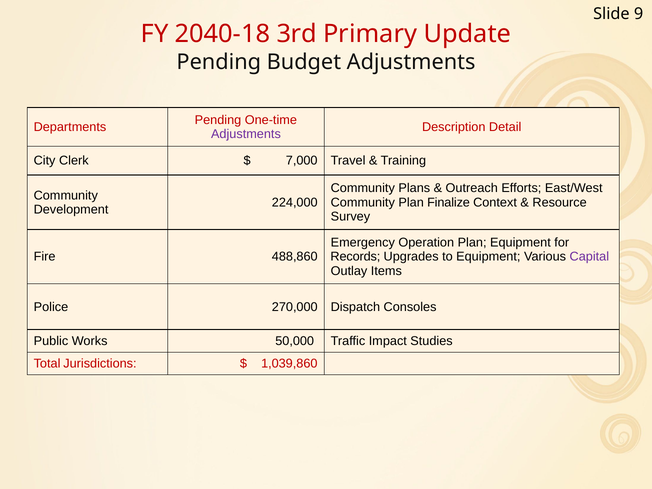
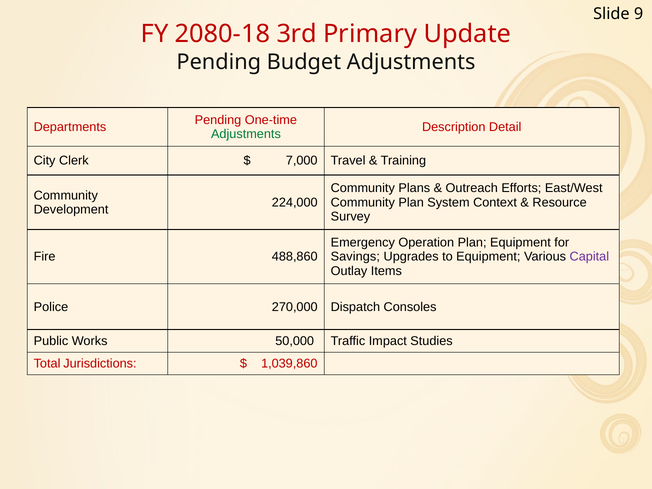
2040-18: 2040-18 -> 2080-18
Adjustments at (246, 134) colour: purple -> green
Finalize: Finalize -> System
Records: Records -> Savings
